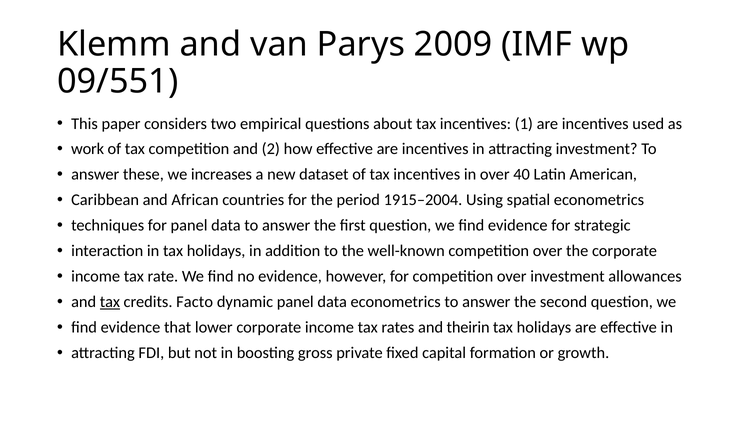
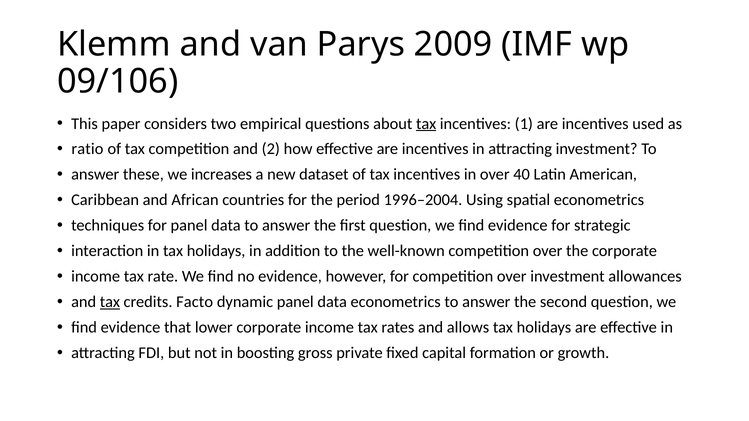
09/551: 09/551 -> 09/106
tax at (426, 124) underline: none -> present
work: work -> ratio
1915–2004: 1915–2004 -> 1996–2004
theirin: theirin -> allows
